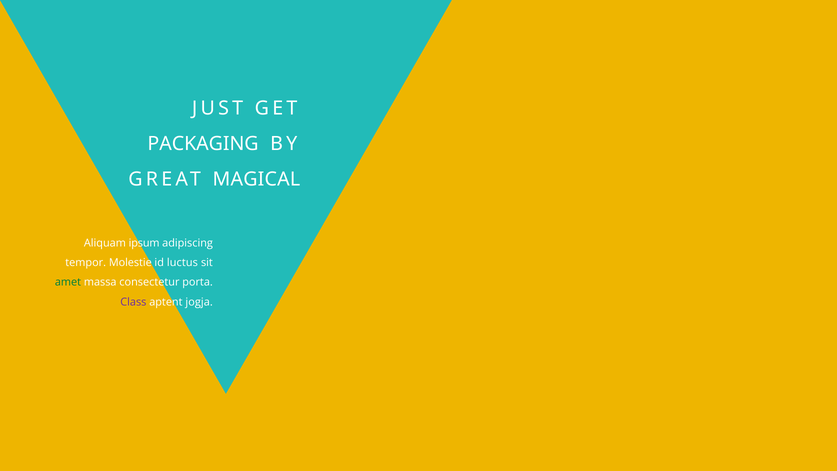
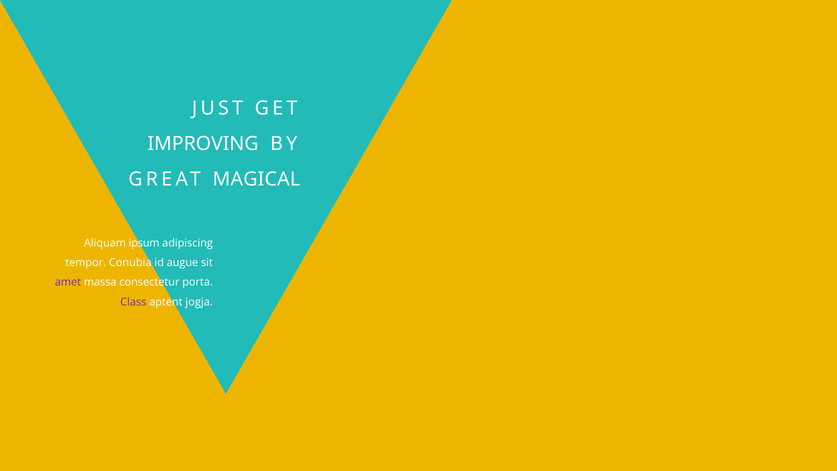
PACKAGING: PACKAGING -> IMPROVING
Molestie: Molestie -> Conubia
luctus: luctus -> augue
amet colour: green -> purple
